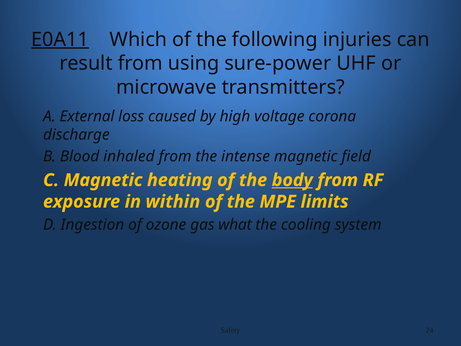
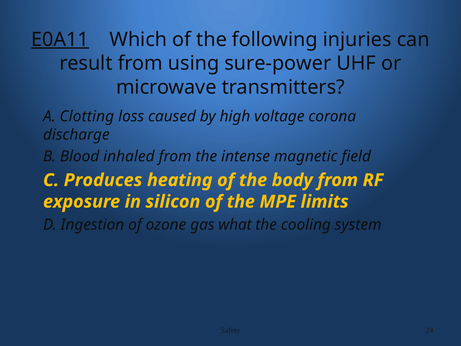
External: External -> Clotting
C Magnetic: Magnetic -> Produces
body underline: present -> none
within: within -> silicon
